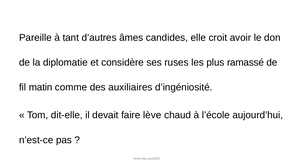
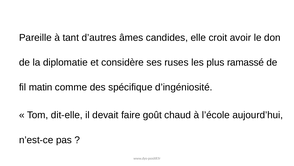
auxiliaires: auxiliaires -> spécifique
lève: lève -> goût
